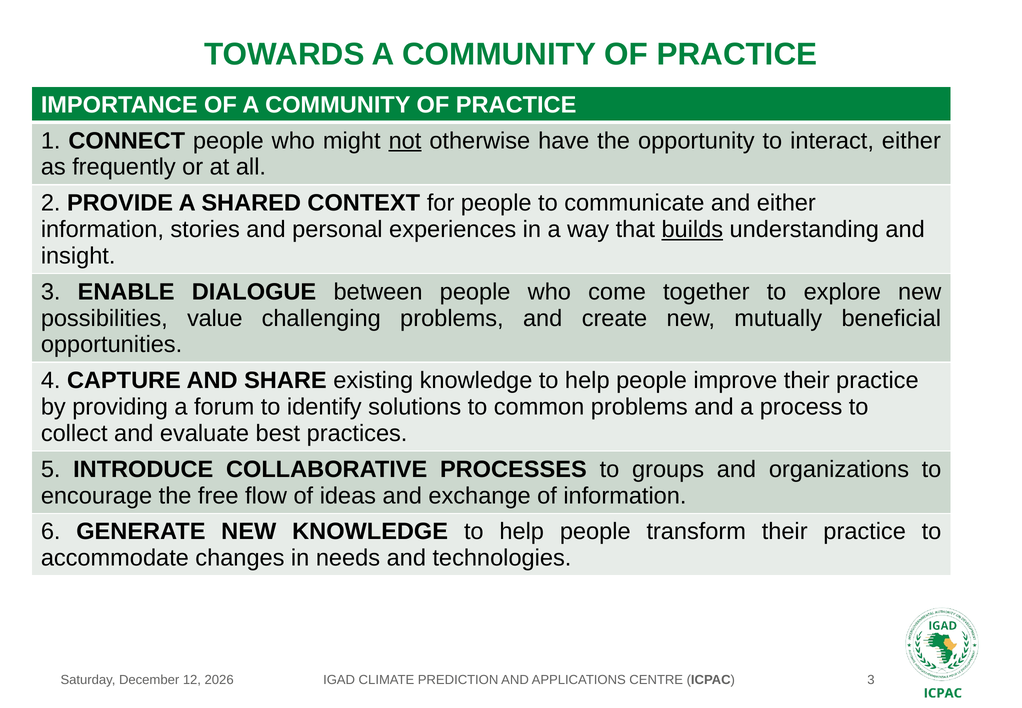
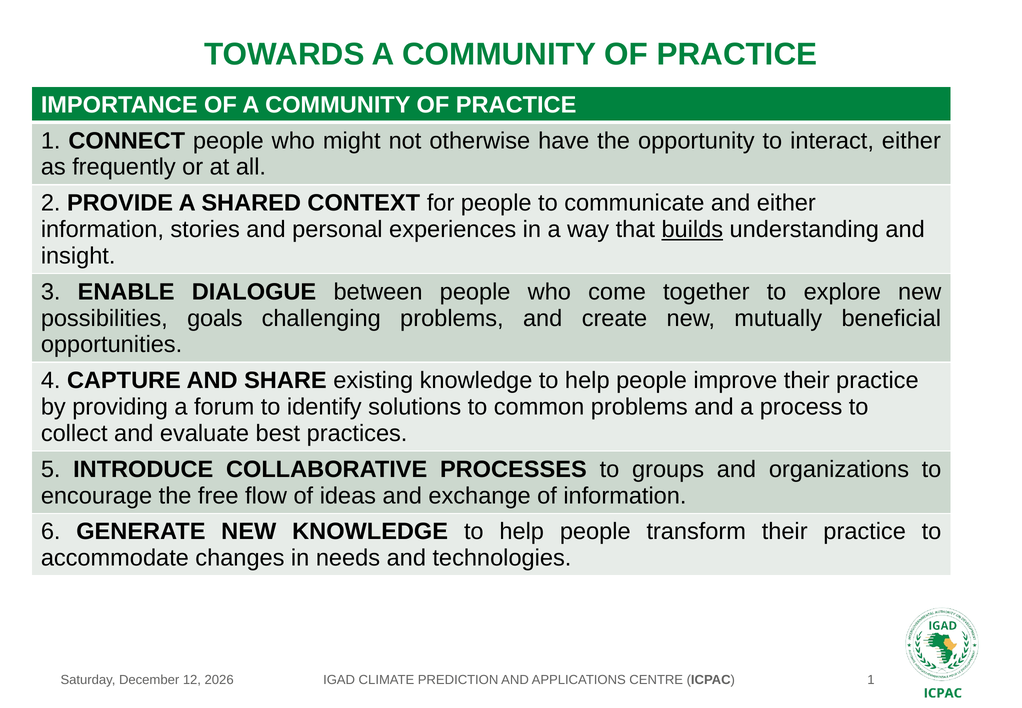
not underline: present -> none
value: value -> goals
ICPAC 3: 3 -> 1
